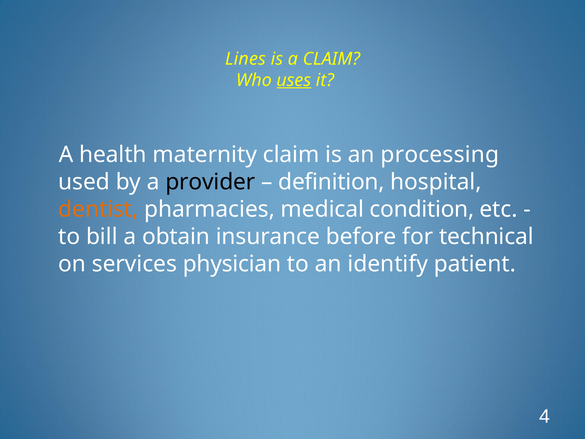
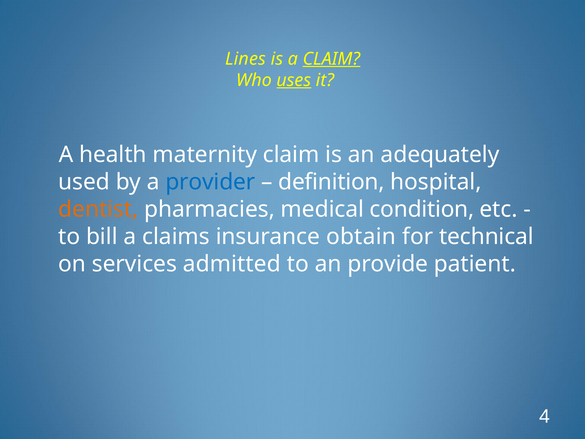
CLAIM at (331, 59) underline: none -> present
processing: processing -> adequately
provider colour: black -> blue
obtain: obtain -> claims
before: before -> obtain
physician: physician -> admitted
identify: identify -> provide
